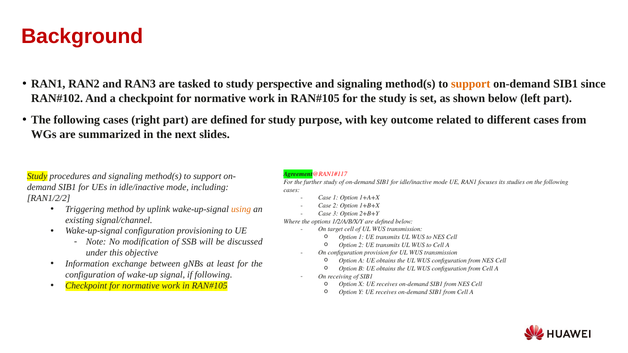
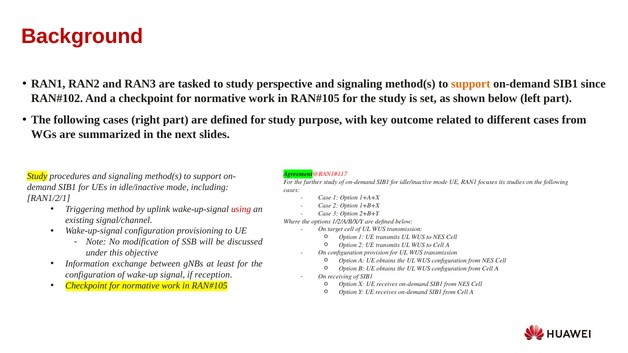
RAN1/2/2: RAN1/2/2 -> RAN1/2/1
using colour: orange -> red
if following: following -> reception
